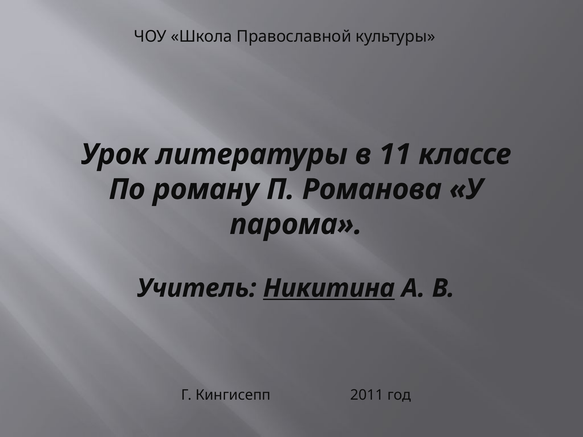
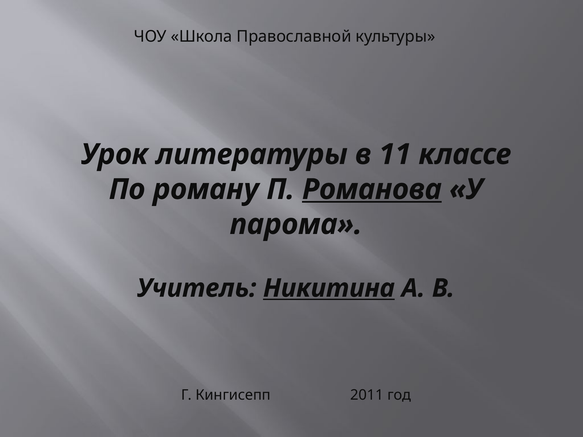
Романова underline: none -> present
